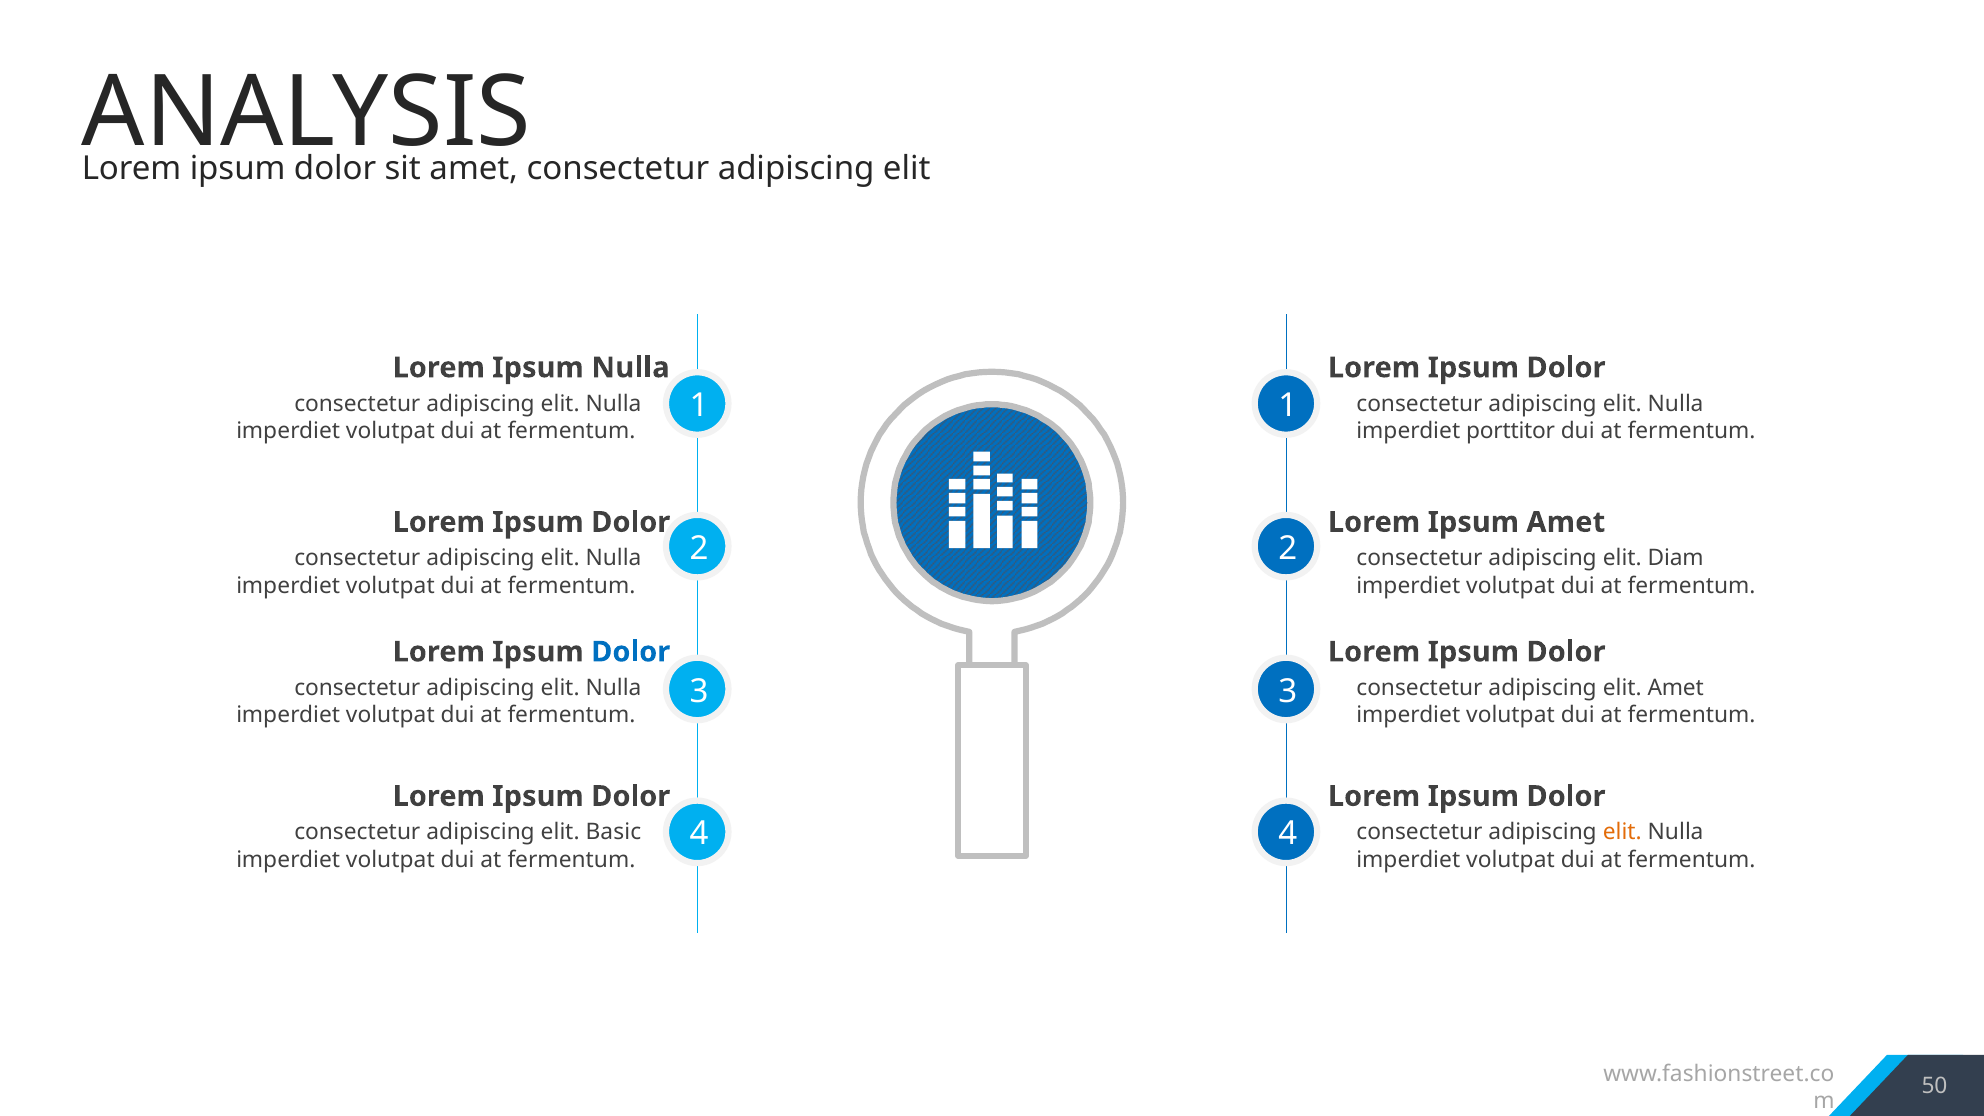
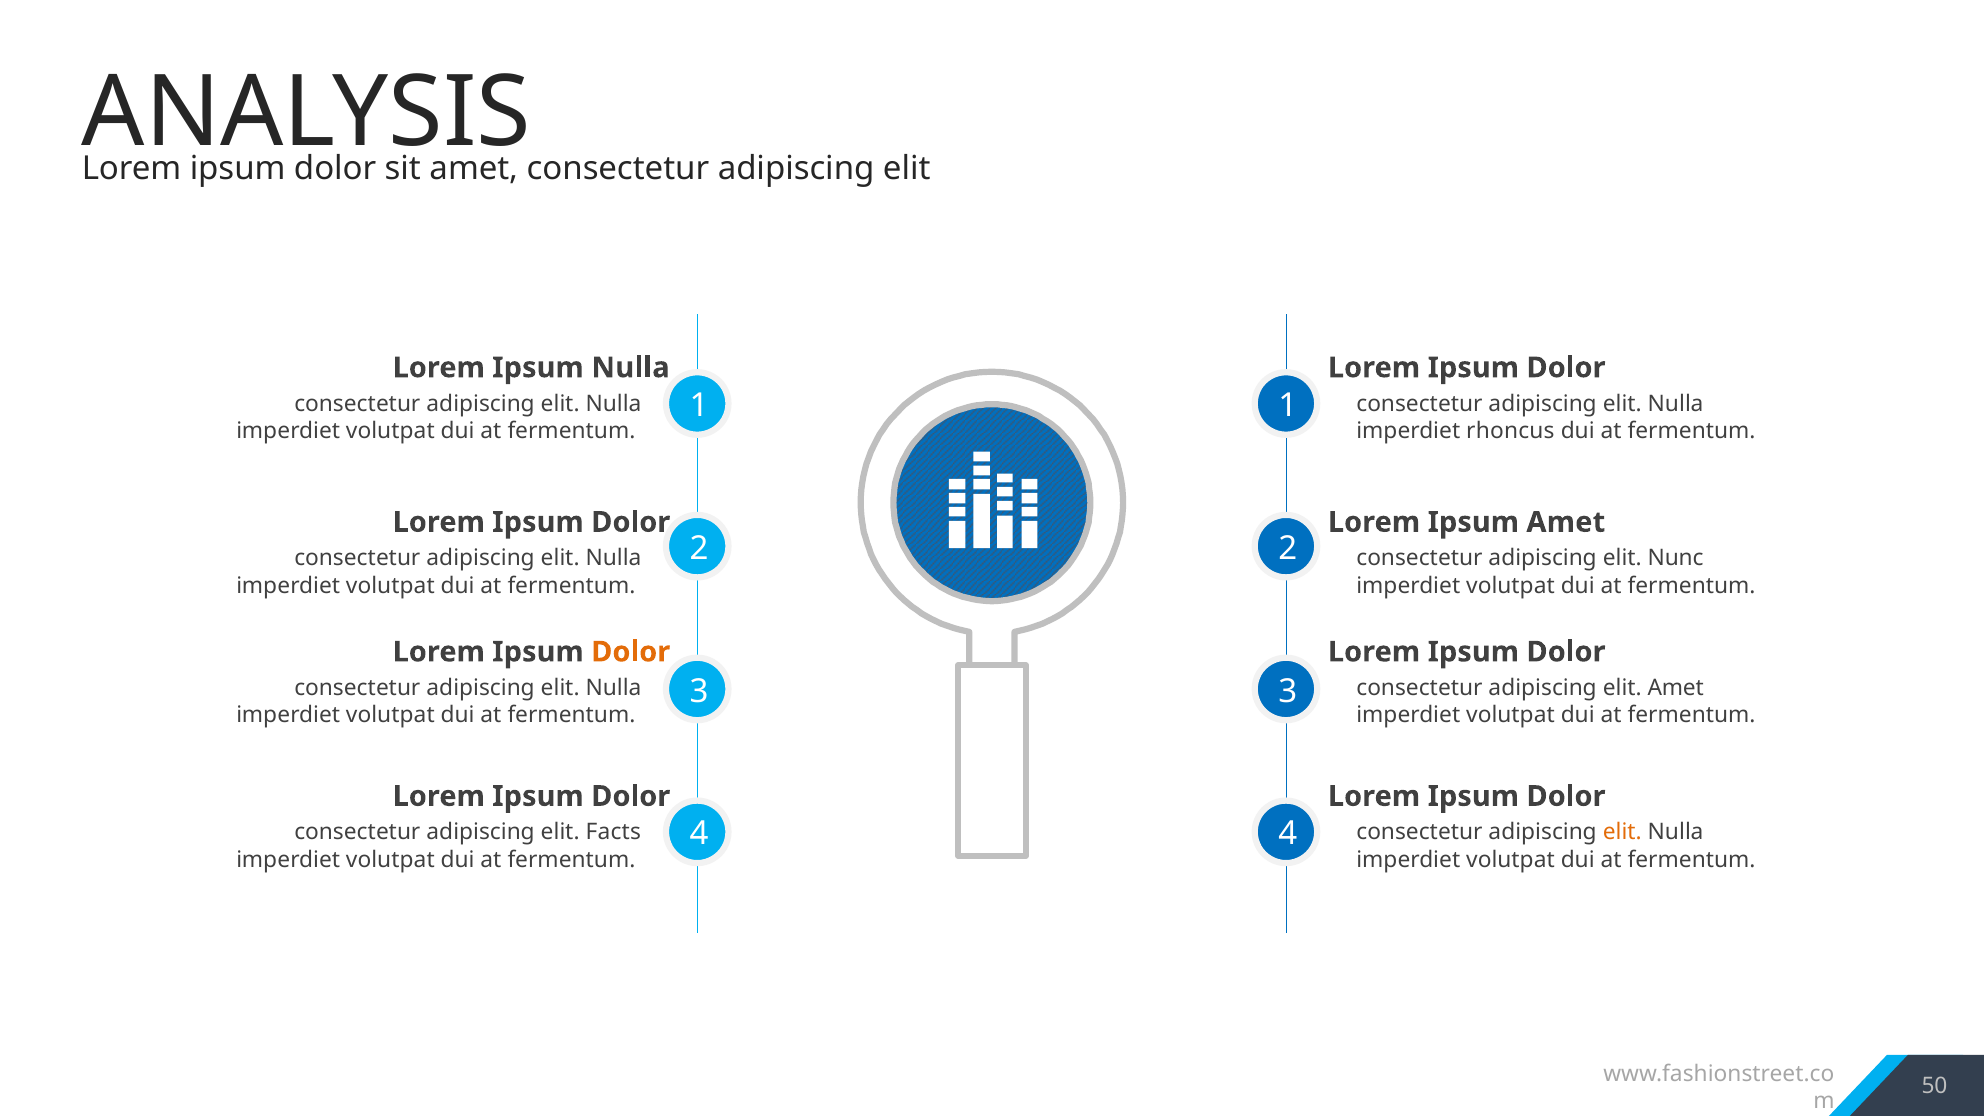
porttitor: porttitor -> rhoncus
Diam: Diam -> Nunc
Dolor at (631, 652) colour: blue -> orange
Basic: Basic -> Facts
